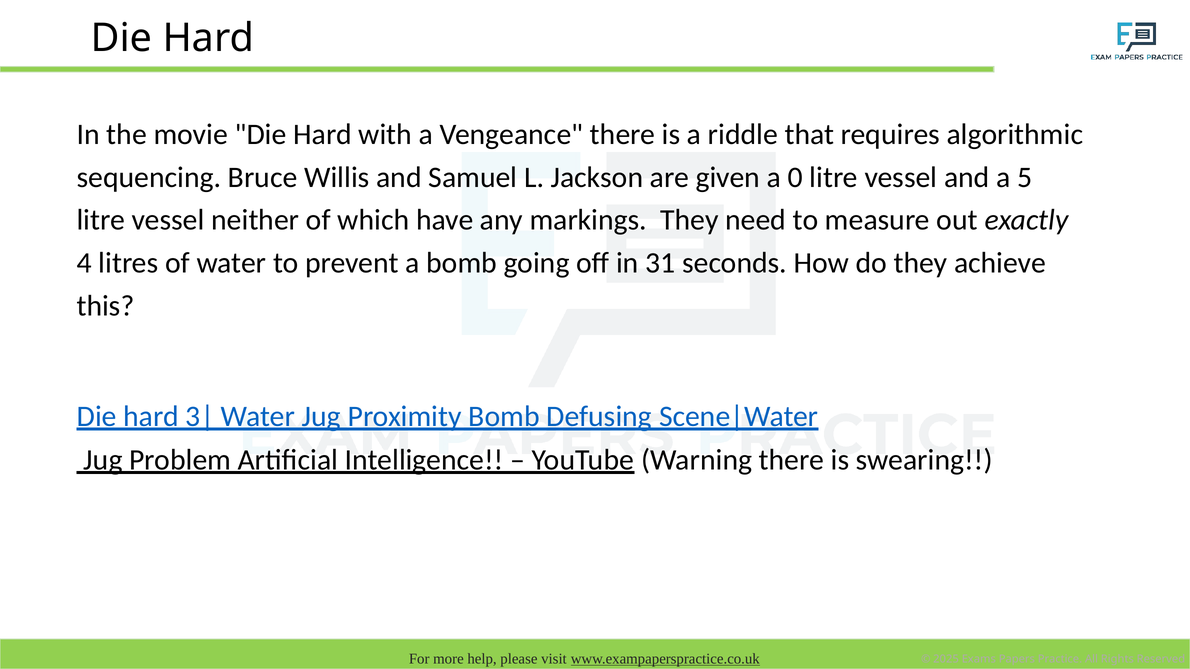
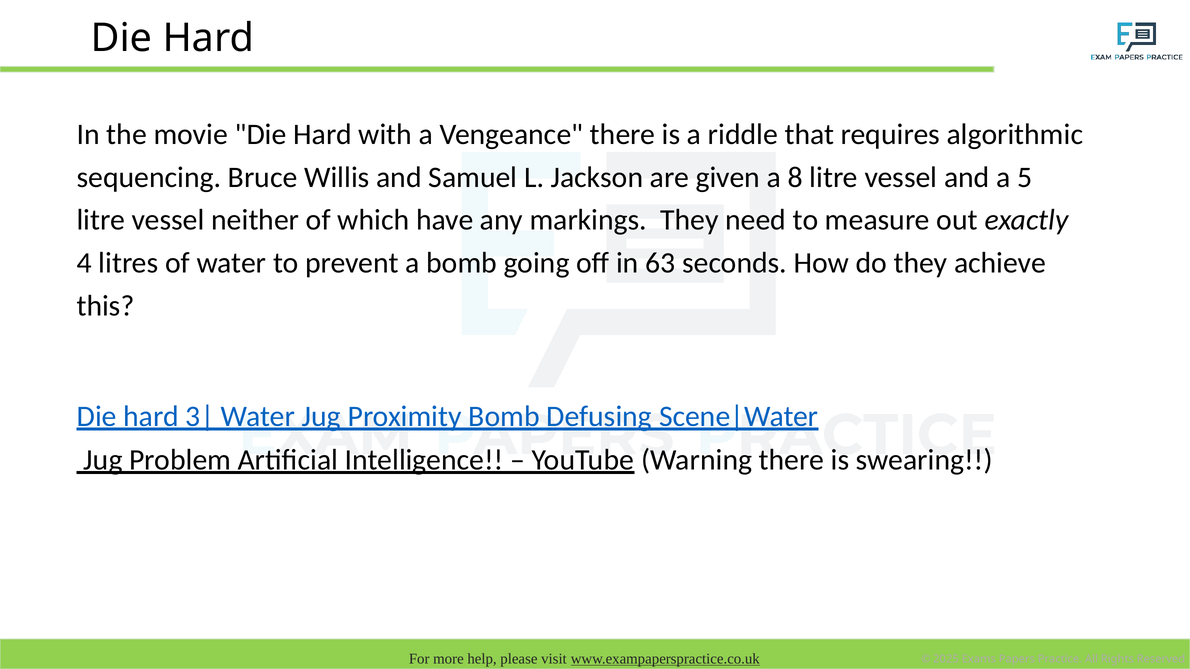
0: 0 -> 8
31: 31 -> 63
